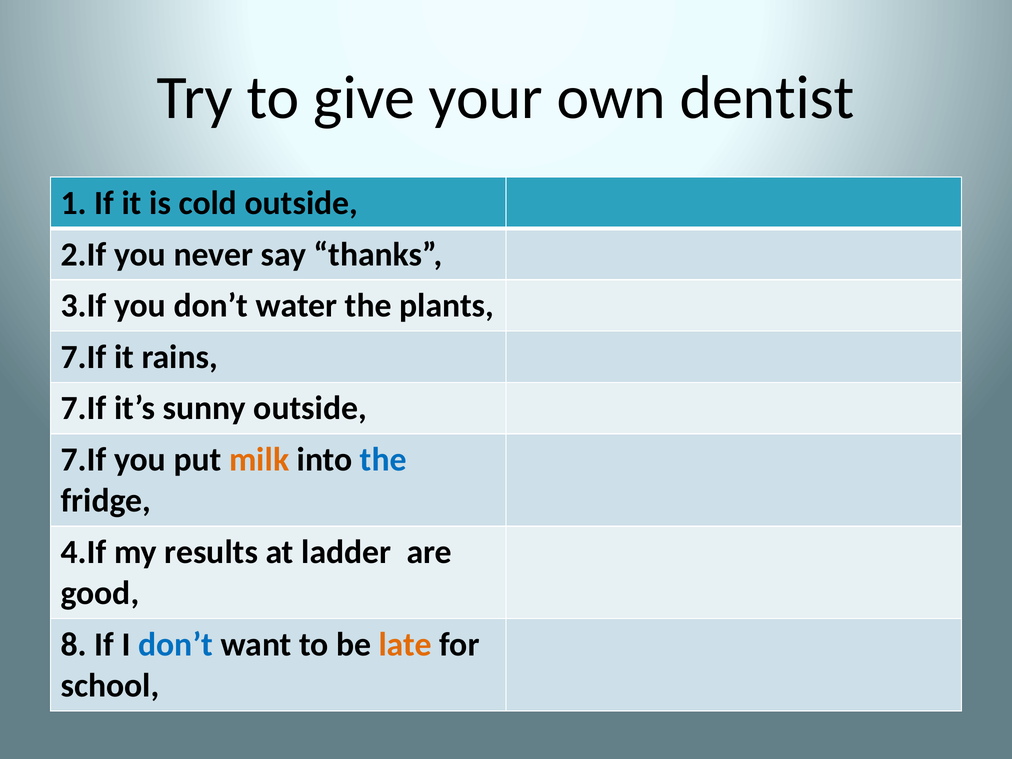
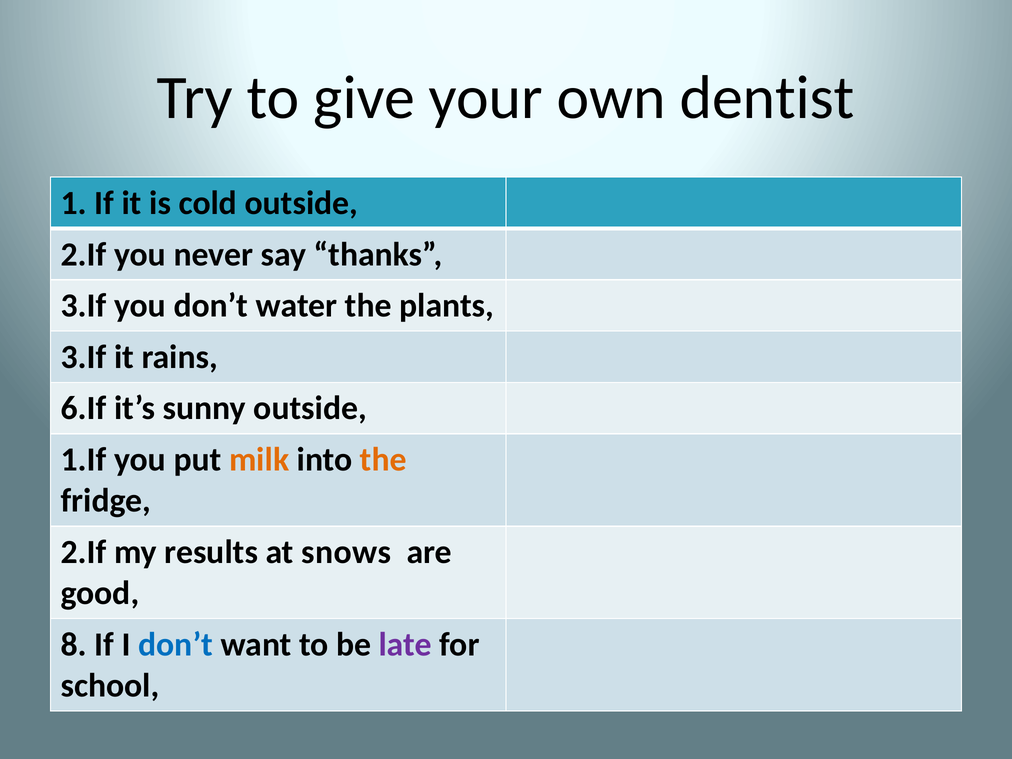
7.If at (84, 357): 7.If -> 3.If
7.If at (84, 408): 7.If -> 6.If
7.If at (84, 460): 7.If -> 1.If
the at (383, 460) colour: blue -> orange
4.If at (84, 552): 4.If -> 2.If
ladder: ladder -> snows
late colour: orange -> purple
